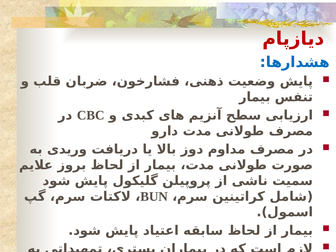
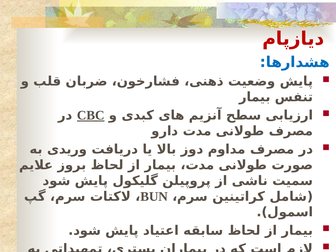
CBC underline: none -> present
